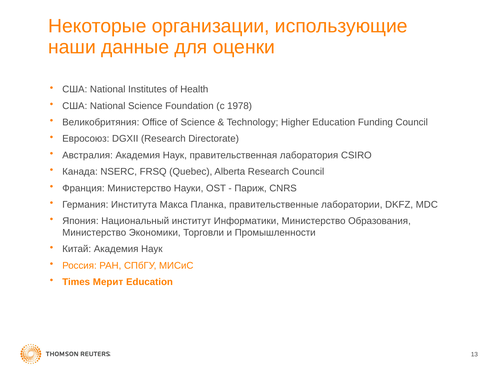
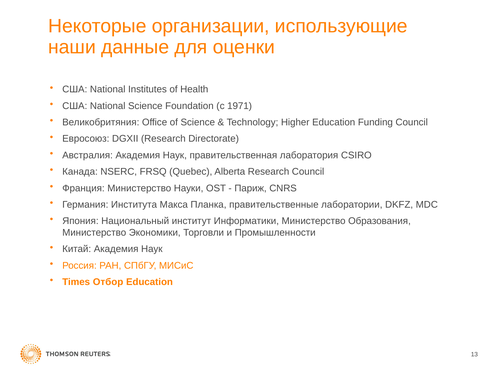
1978: 1978 -> 1971
Мерит: Мерит -> Отбор
